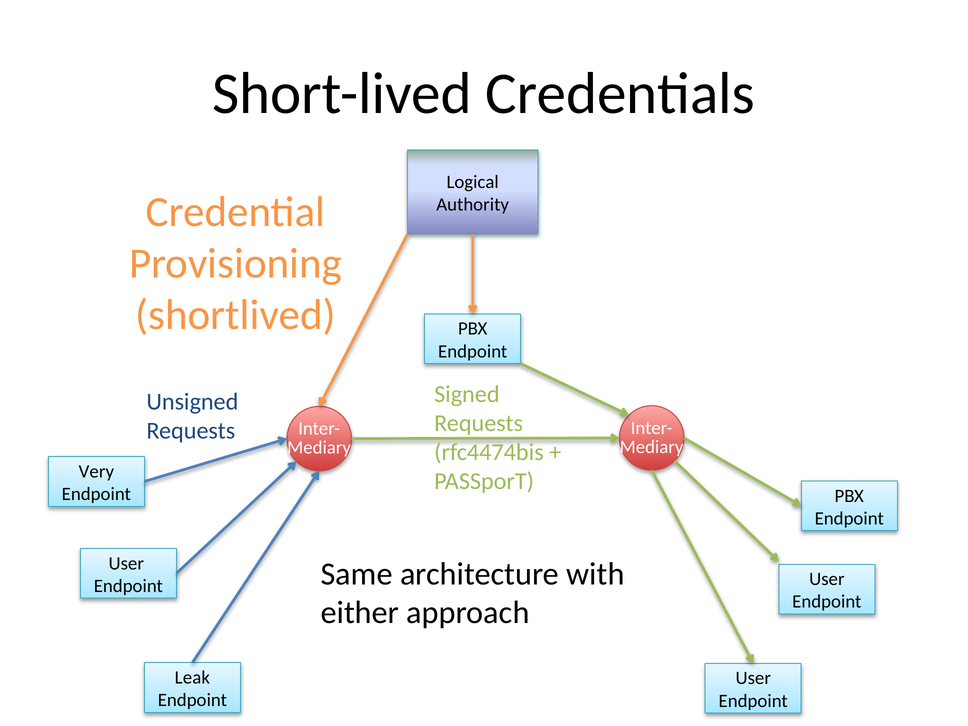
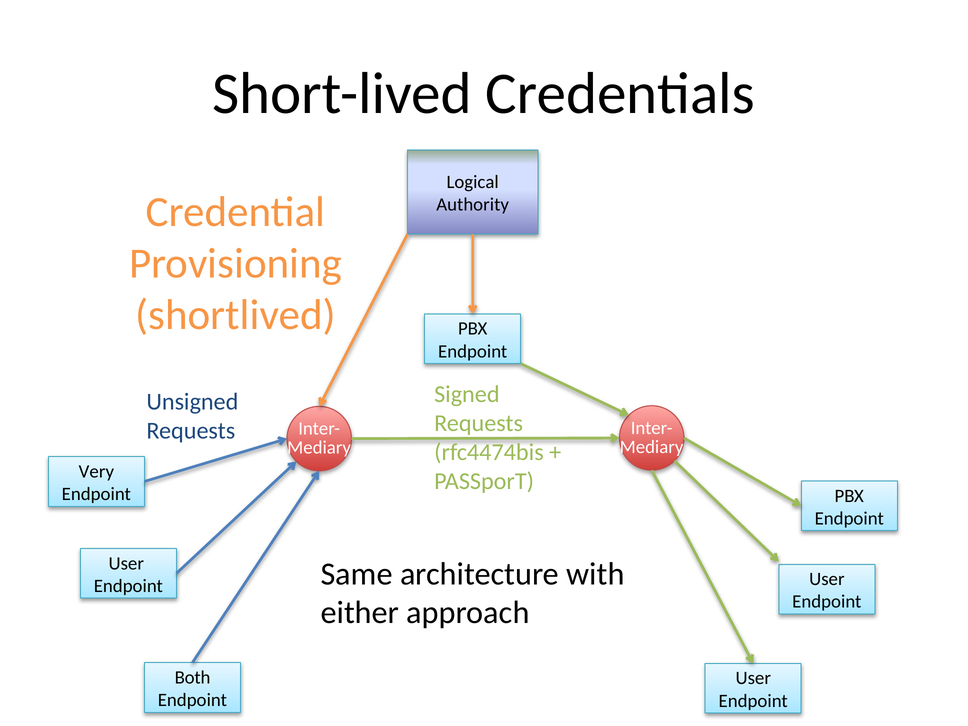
Leak: Leak -> Both
